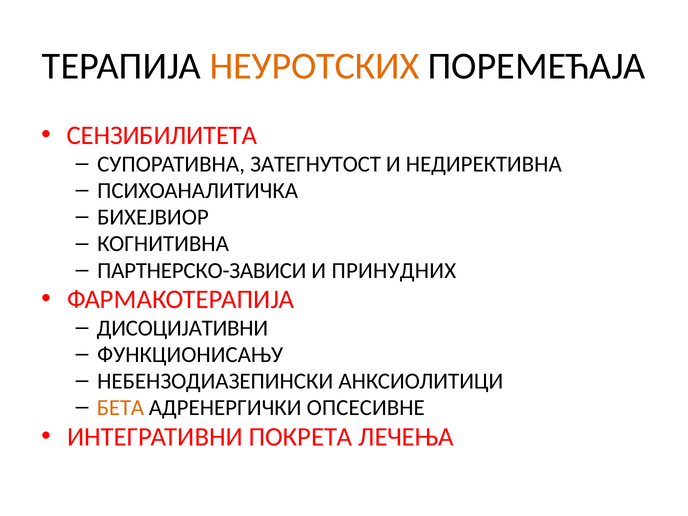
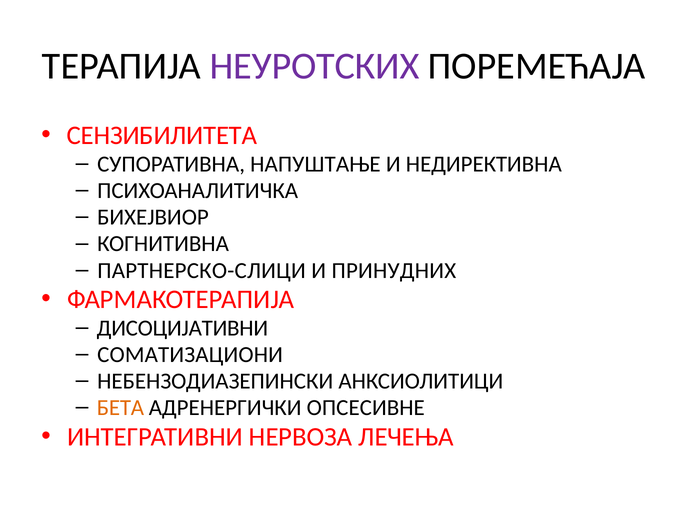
НЕУРОТСКИХ colour: orange -> purple
ЗАТЕГНУТОСТ: ЗАТЕГНУТОСТ -> НАПУШТАЊЕ
ПАРТНЕРСКО-ЗАВИСИ: ПАРТНЕРСКО-ЗАВИСИ -> ПАРТНЕРСКО-СЛИЦИ
ФУНКЦИОНИСАЊУ: ФУНКЦИОНИСАЊУ -> СОМАТИЗАЦИОНИ
ПОКРЕТА: ПОКРЕТА -> НЕРВОЗА
